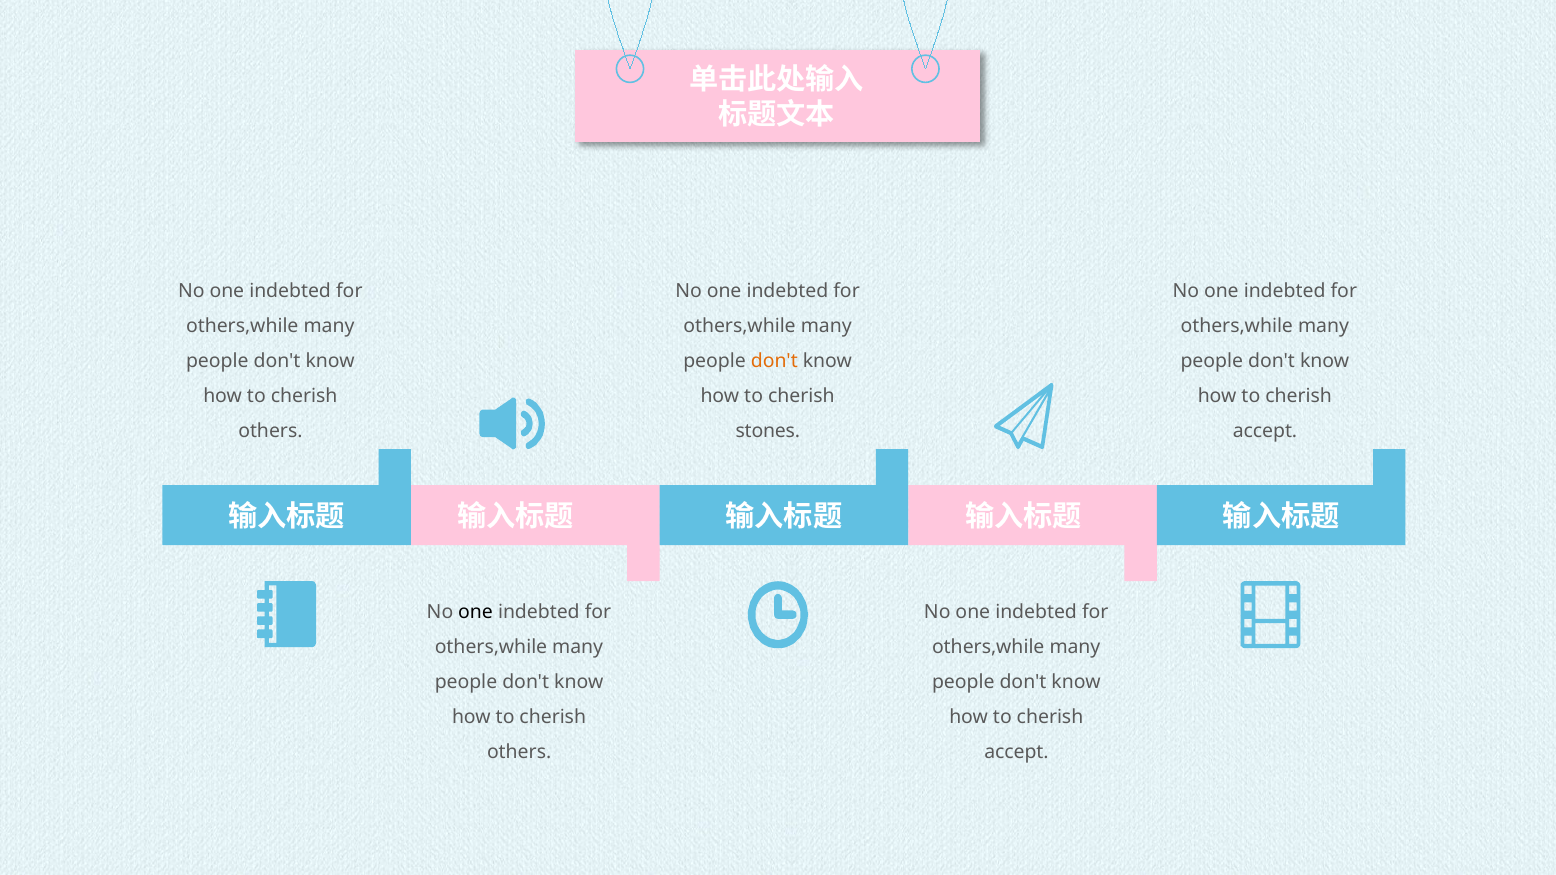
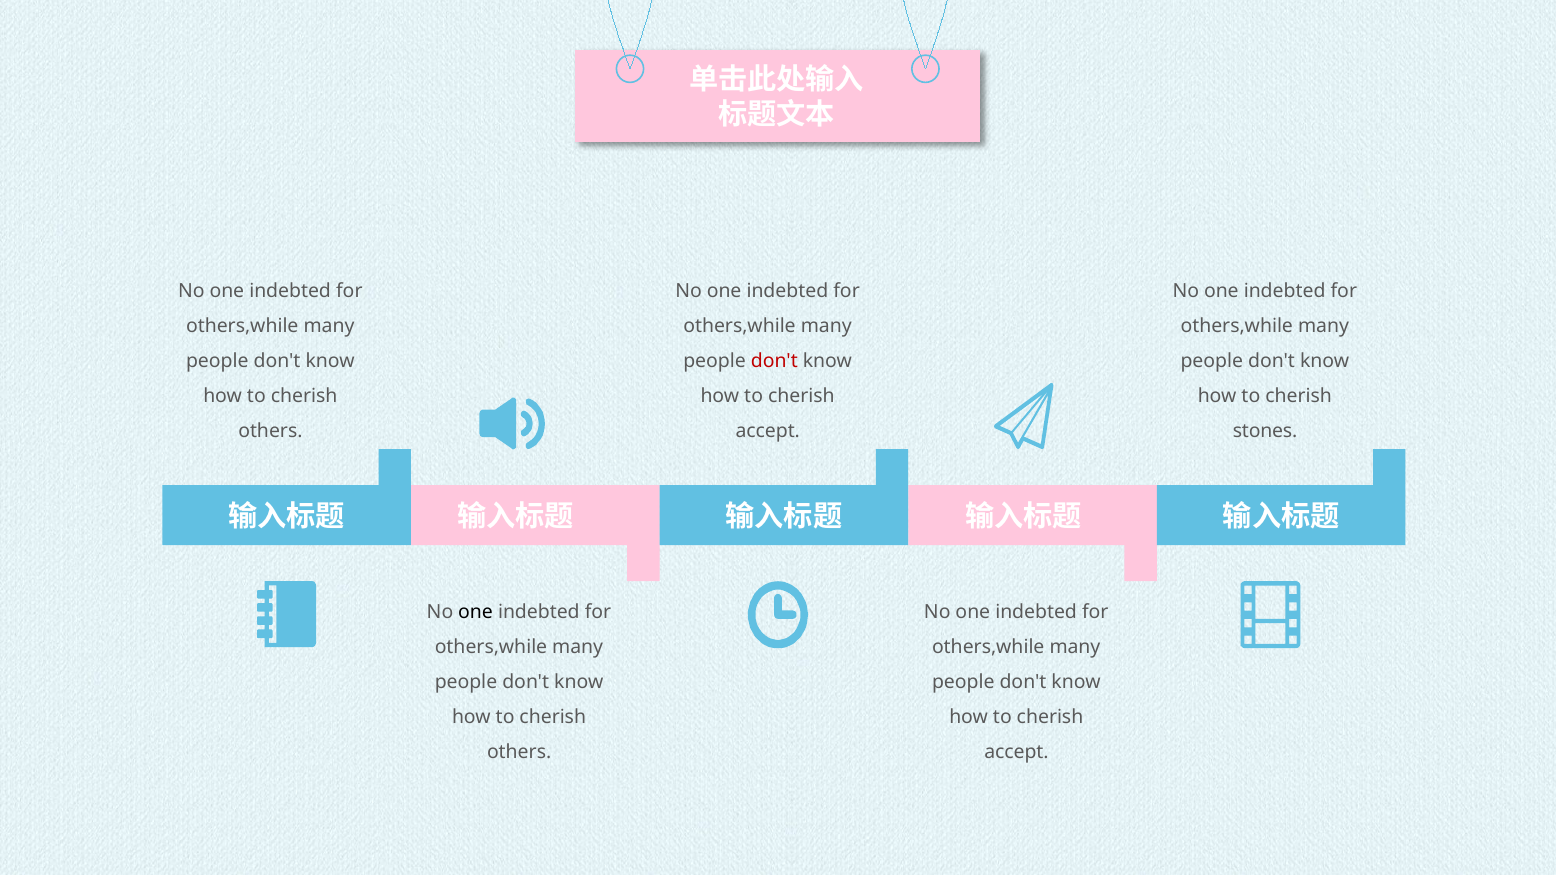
don't at (774, 361) colour: orange -> red
stones at (768, 431): stones -> accept
accept at (1265, 431): accept -> stones
